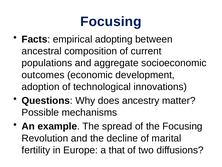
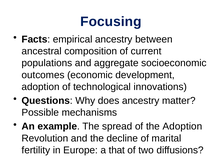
empirical adopting: adopting -> ancestry
the Focusing: Focusing -> Adoption
